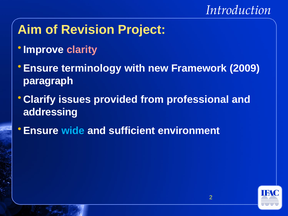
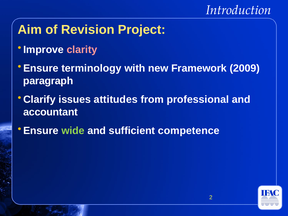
provided: provided -> attitudes
addressing: addressing -> accountant
wide colour: light blue -> light green
environment: environment -> competence
